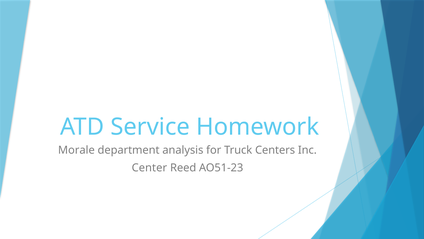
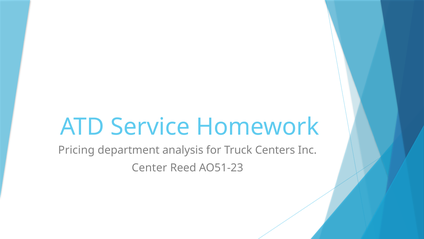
Morale: Morale -> Pricing
